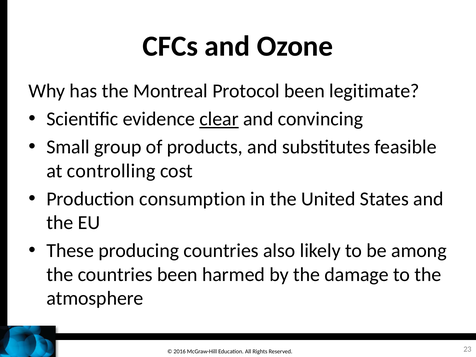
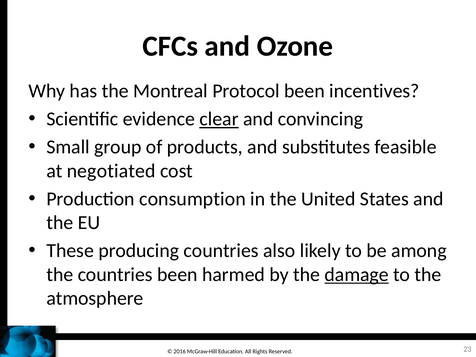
legitimate: legitimate -> incentives
controlling: controlling -> negotiated
damage underline: none -> present
